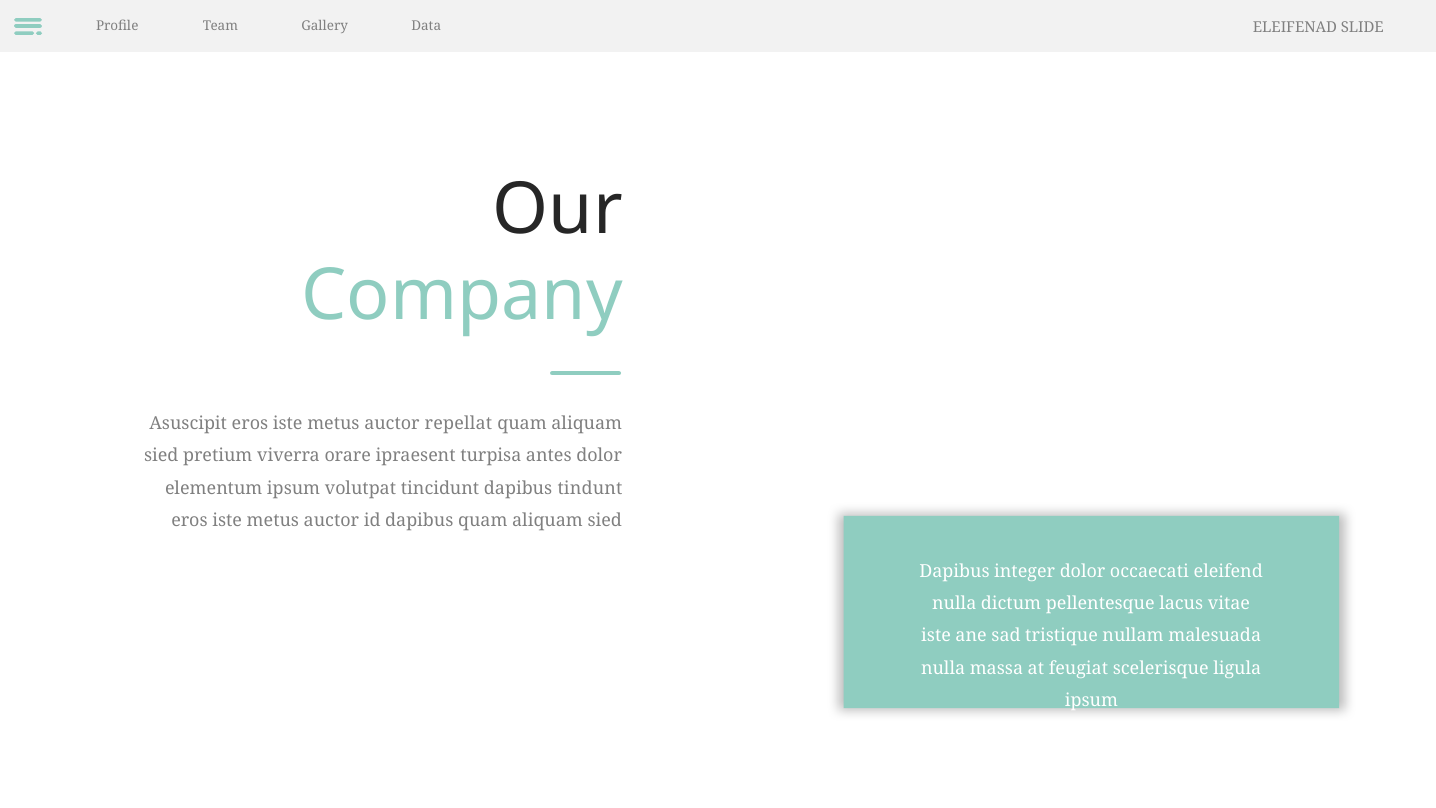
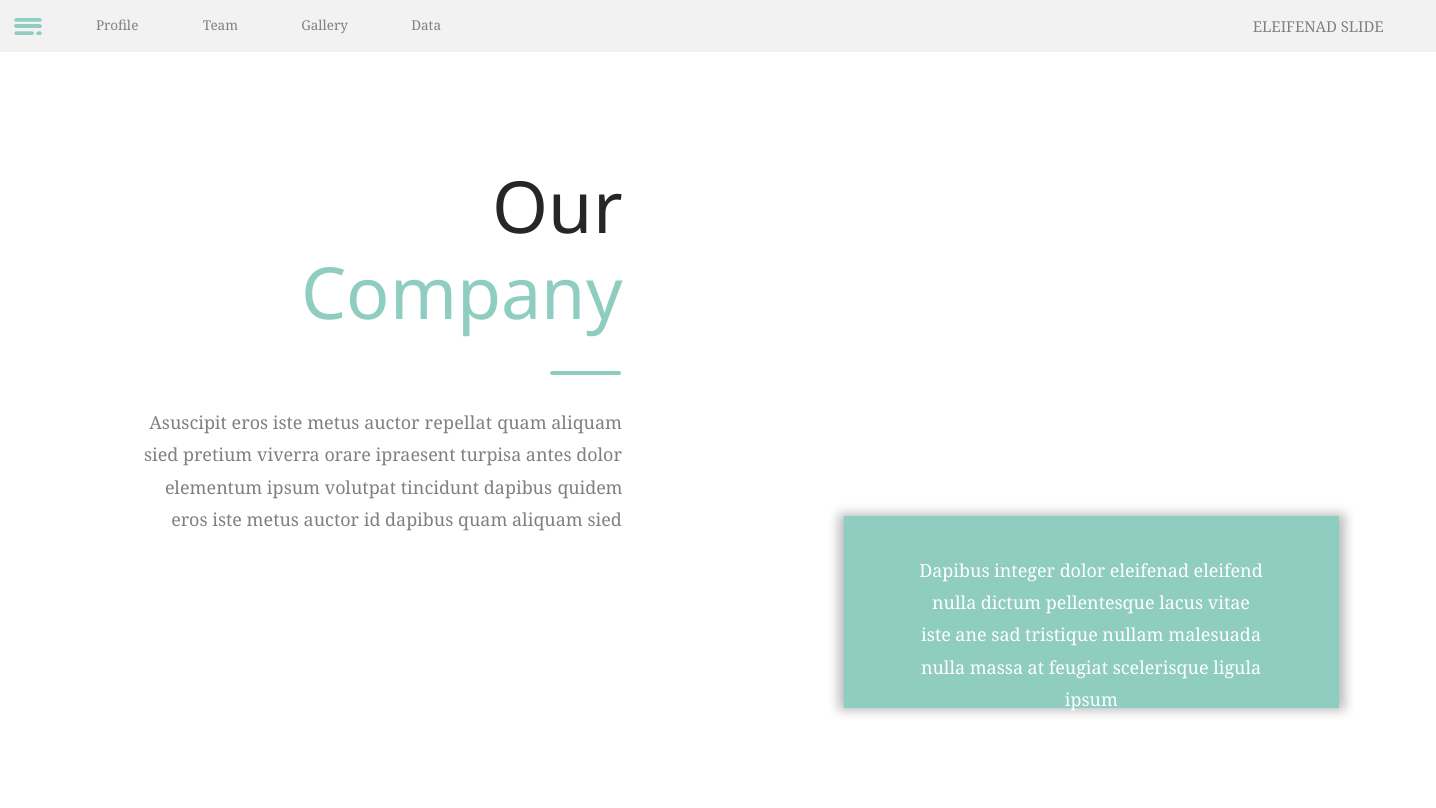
tindunt: tindunt -> quidem
dolor occaecati: occaecati -> eleifenad
